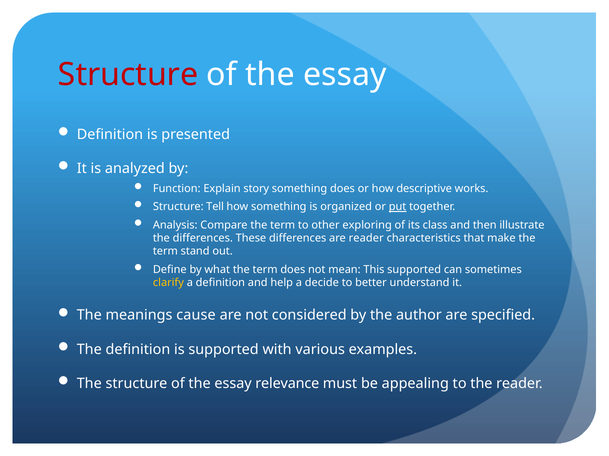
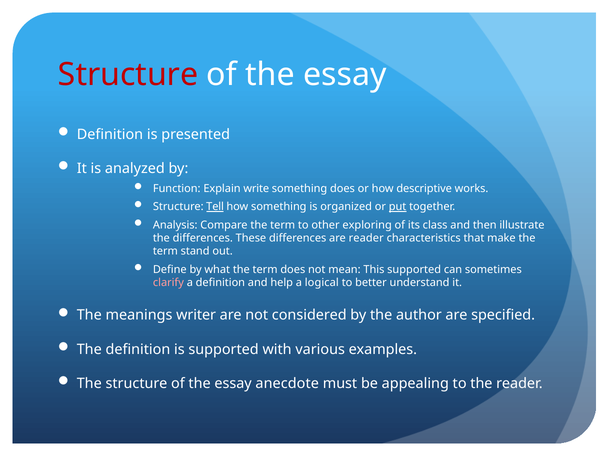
story: story -> write
Tell underline: none -> present
clarify colour: yellow -> pink
decide: decide -> logical
cause: cause -> writer
relevance: relevance -> anecdote
